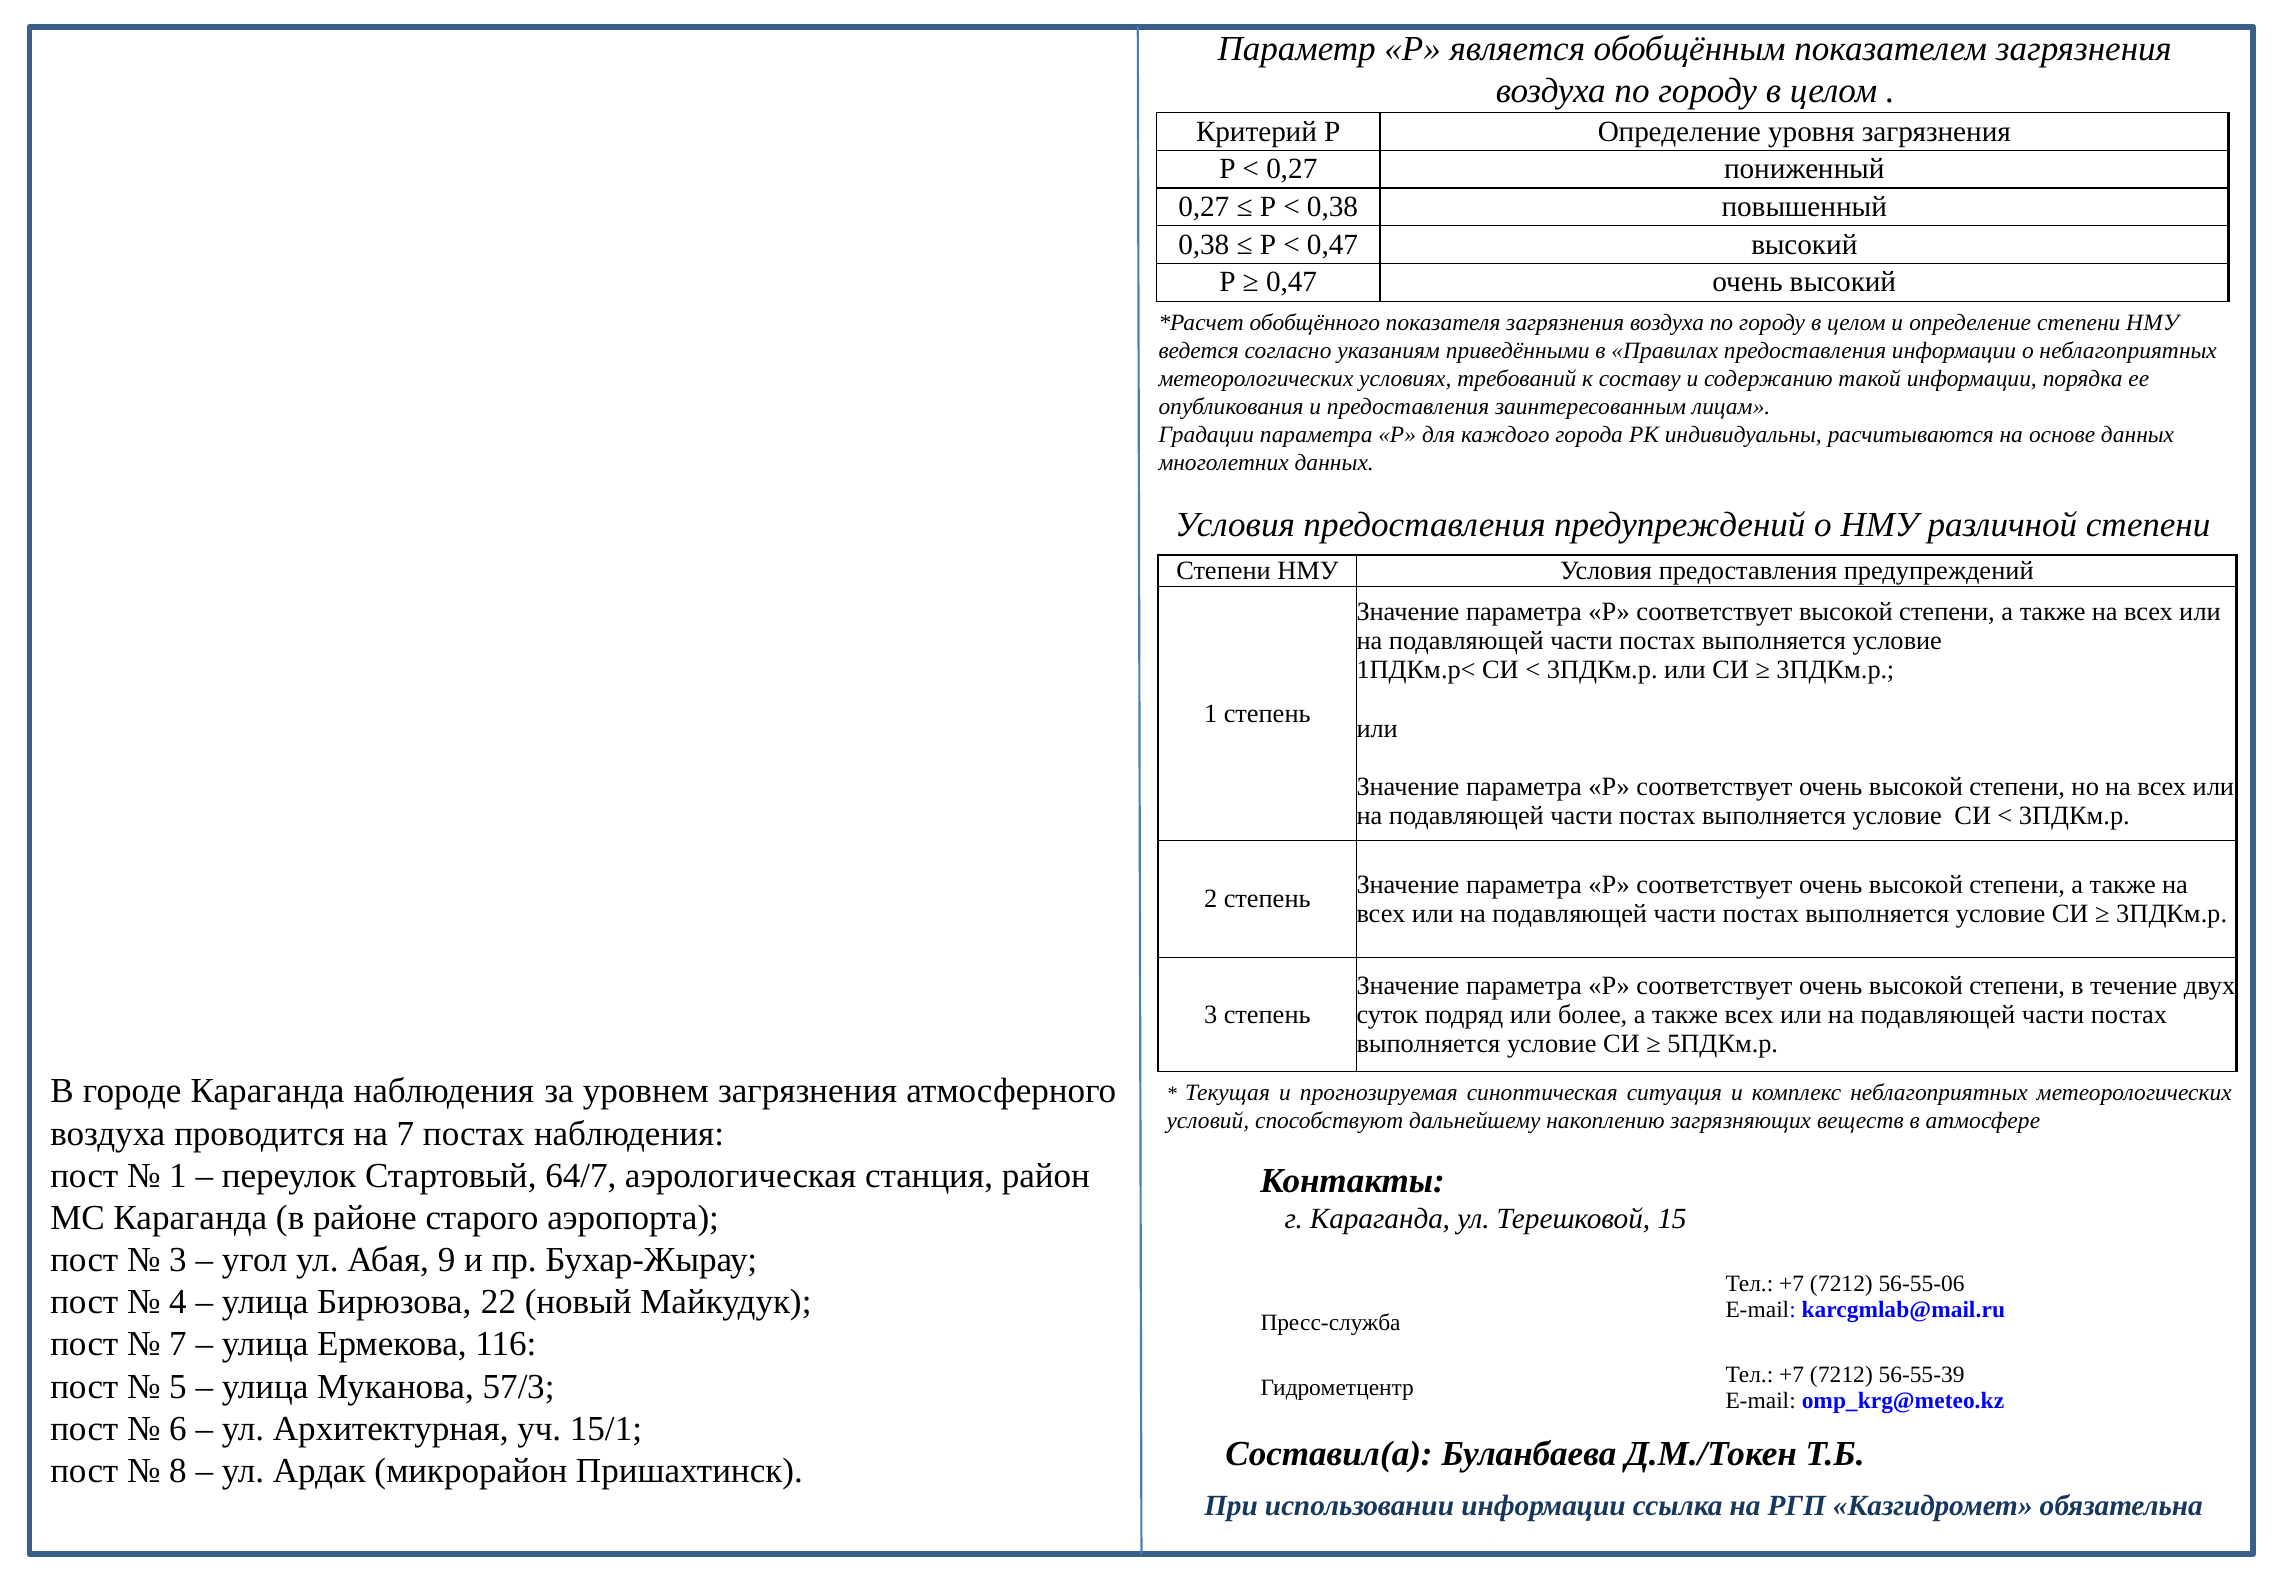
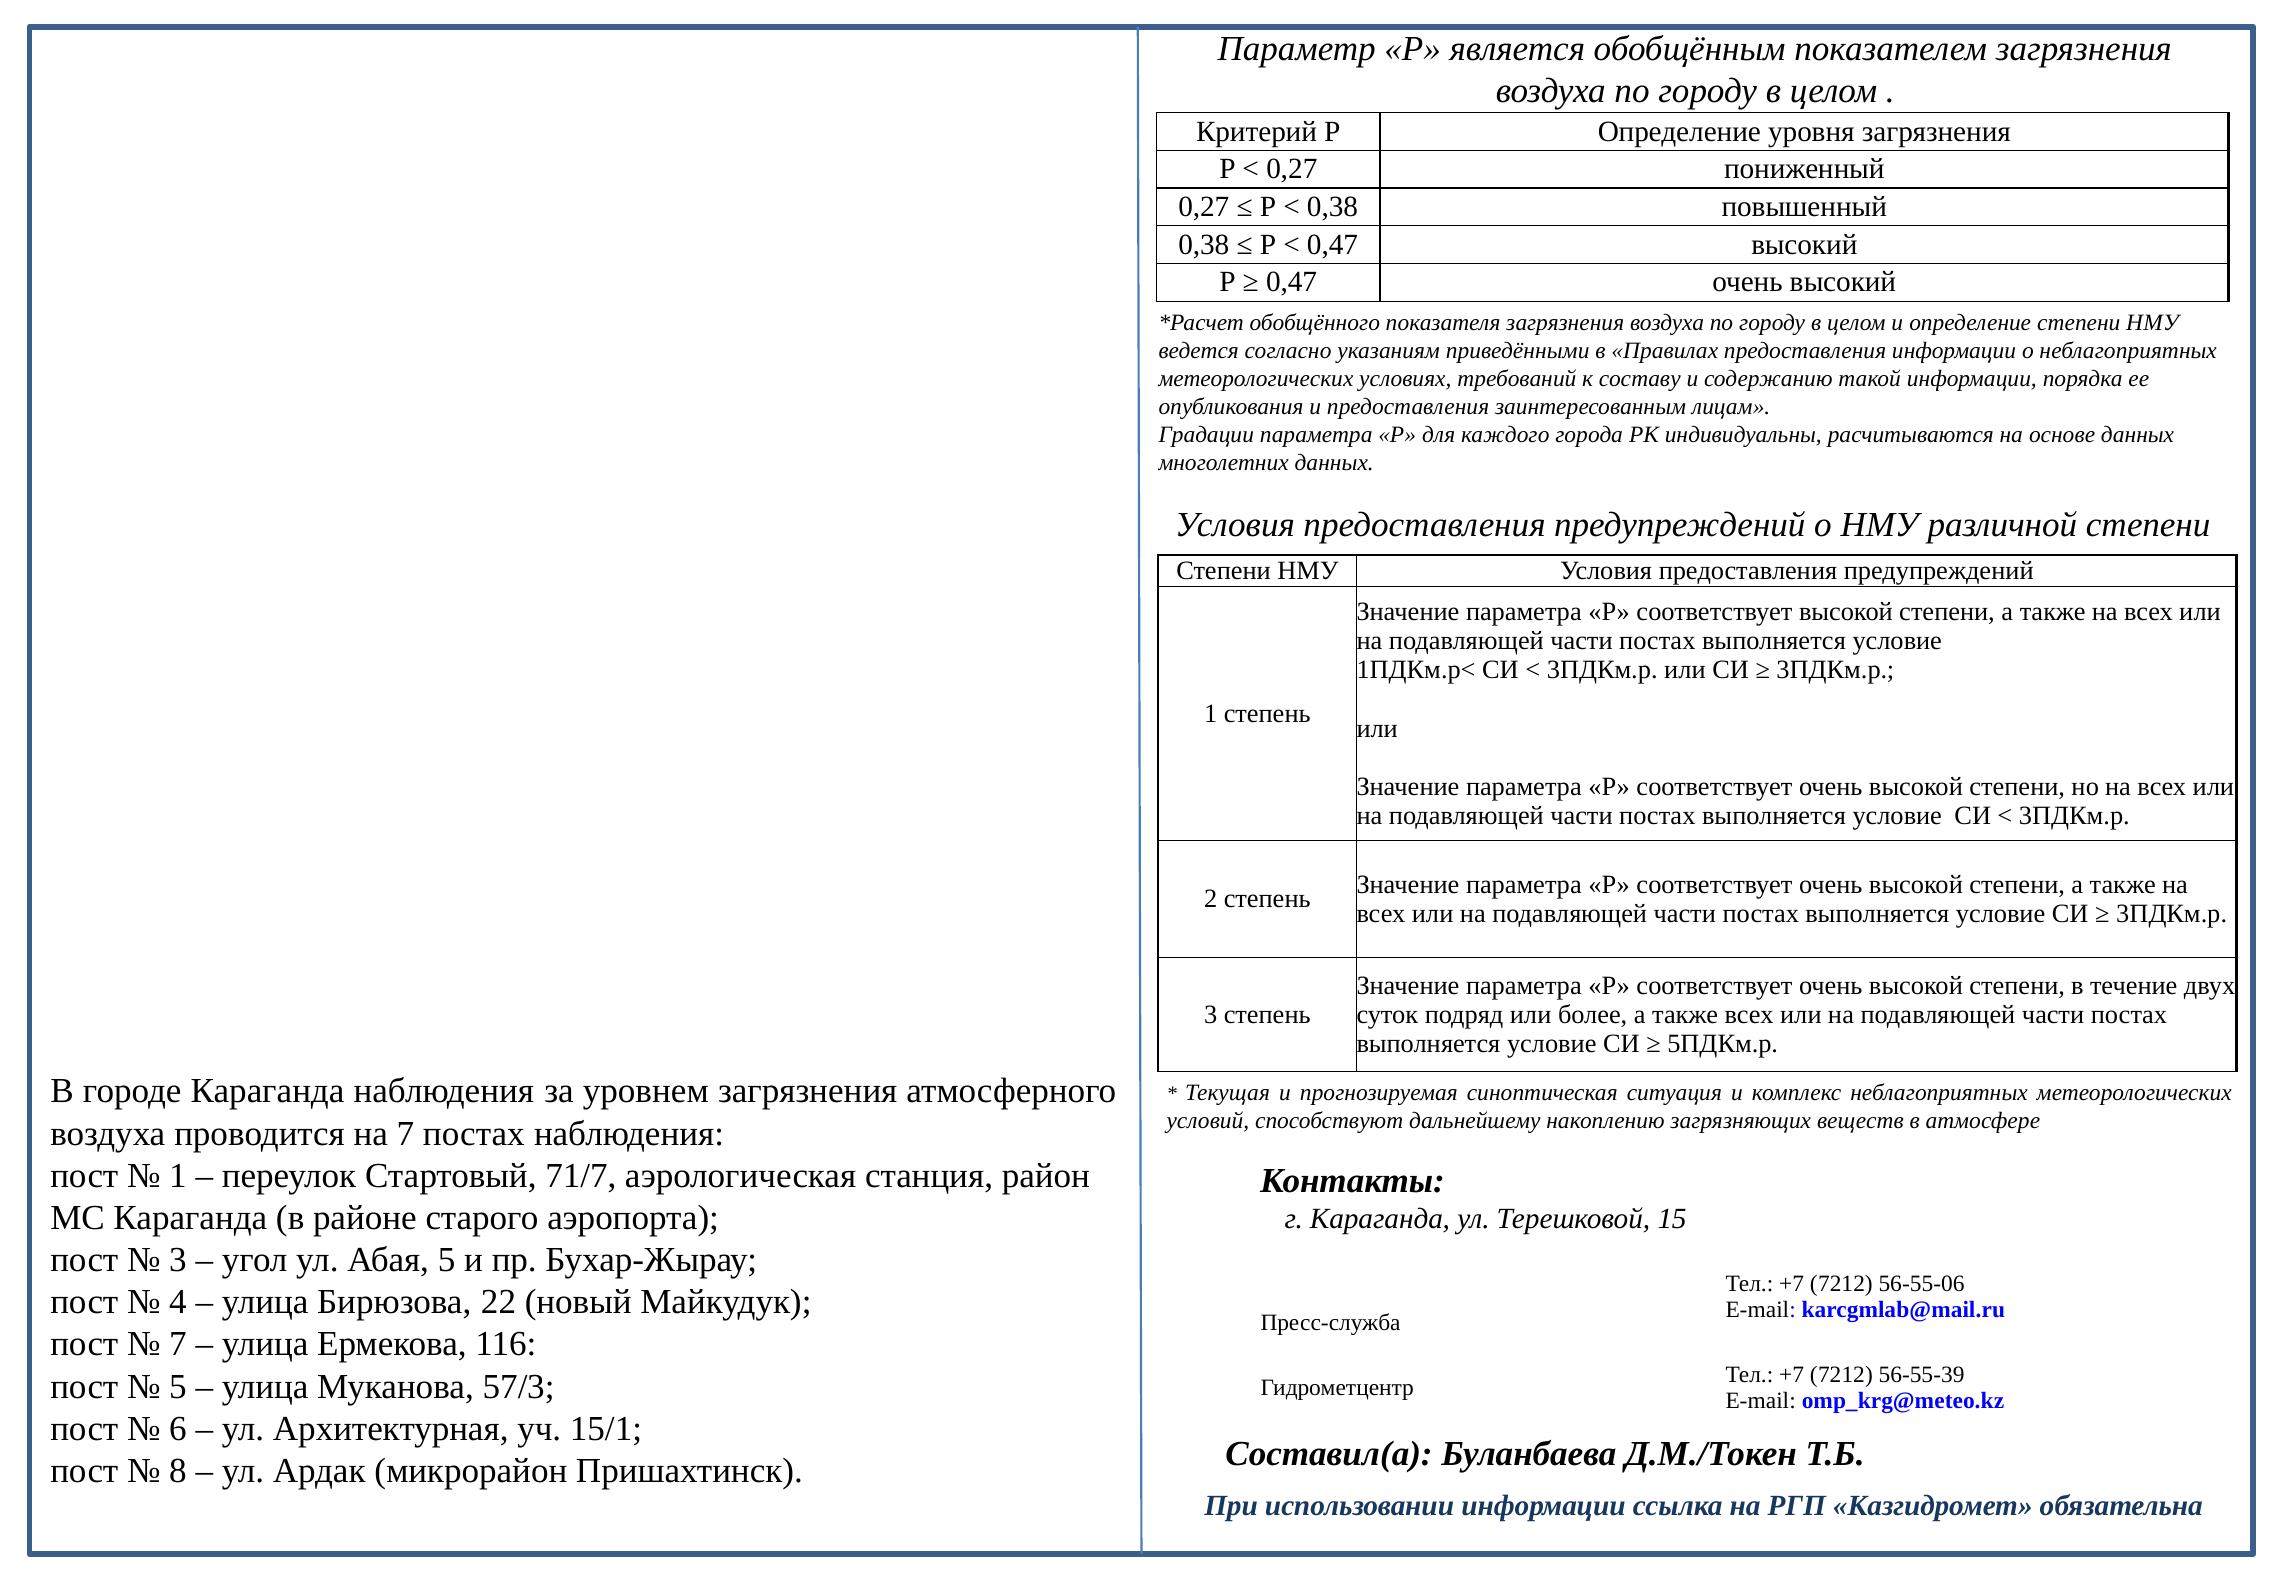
64/7: 64/7 -> 71/7
Абая 9: 9 -> 5
